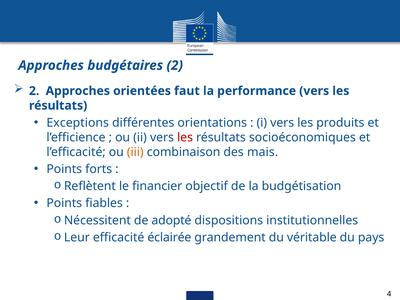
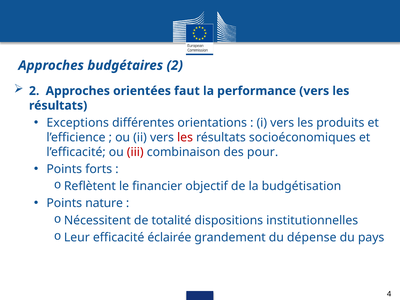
iii colour: orange -> red
mais: mais -> pour
fiables: fiables -> nature
adopté: adopté -> totalité
véritable: véritable -> dépense
